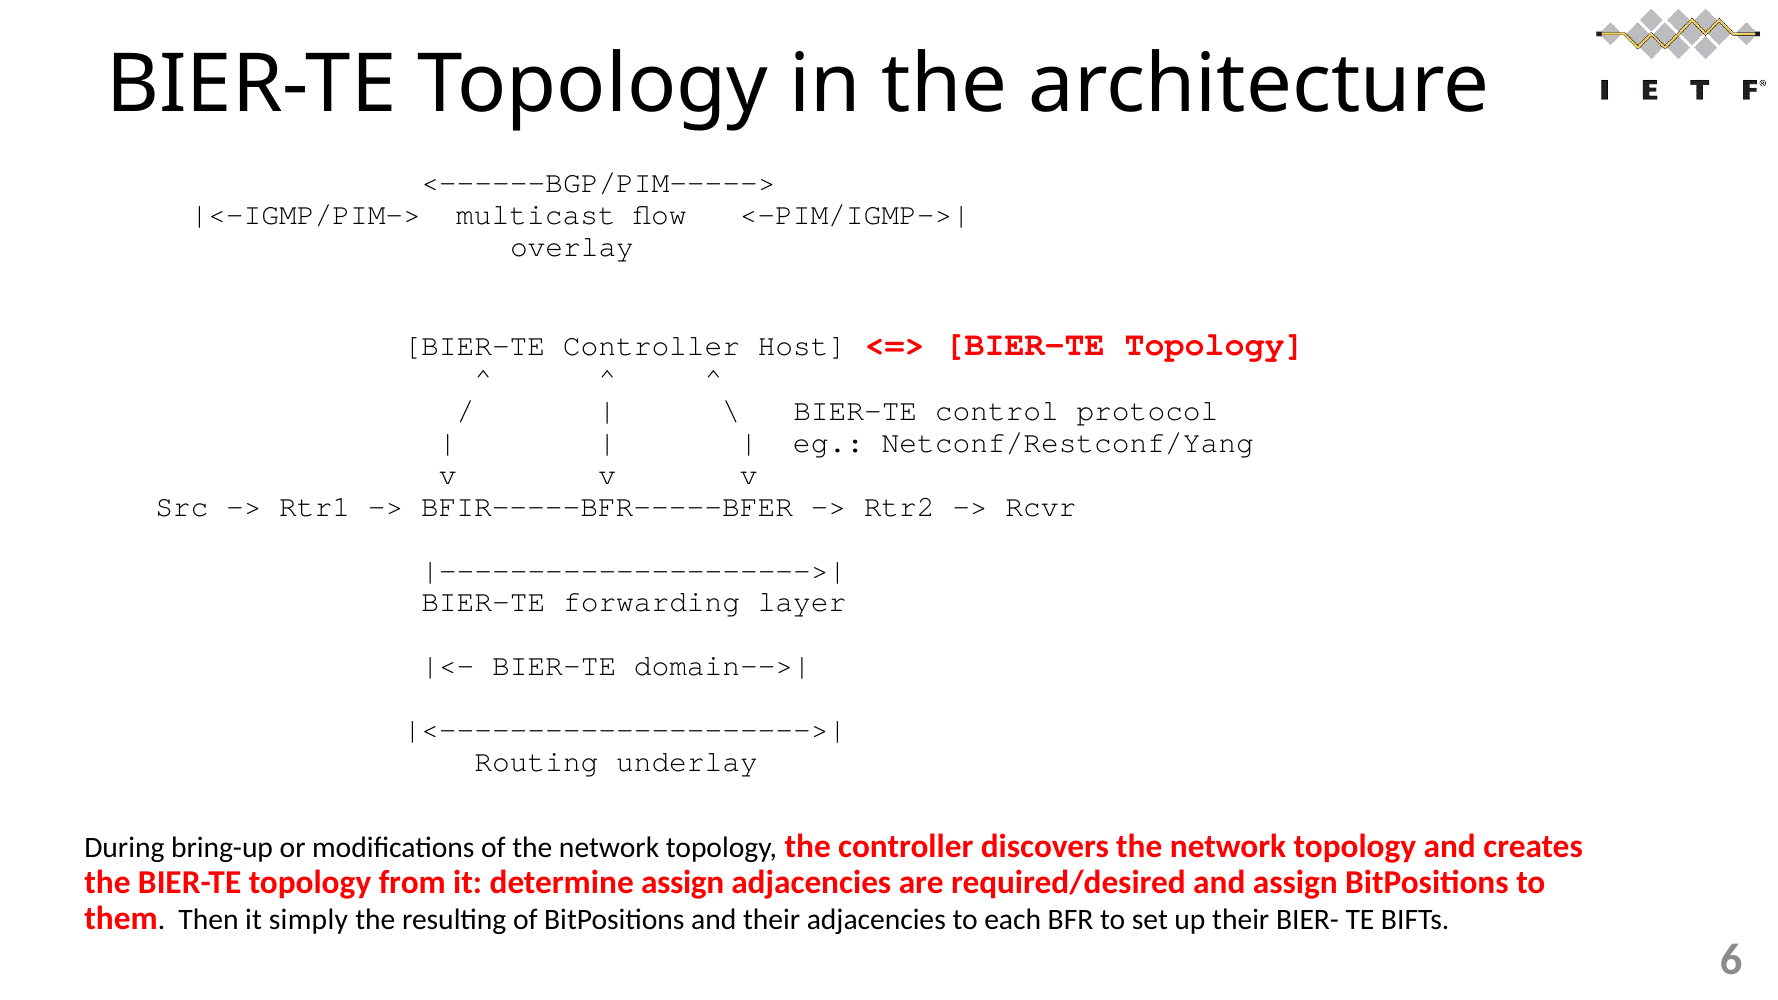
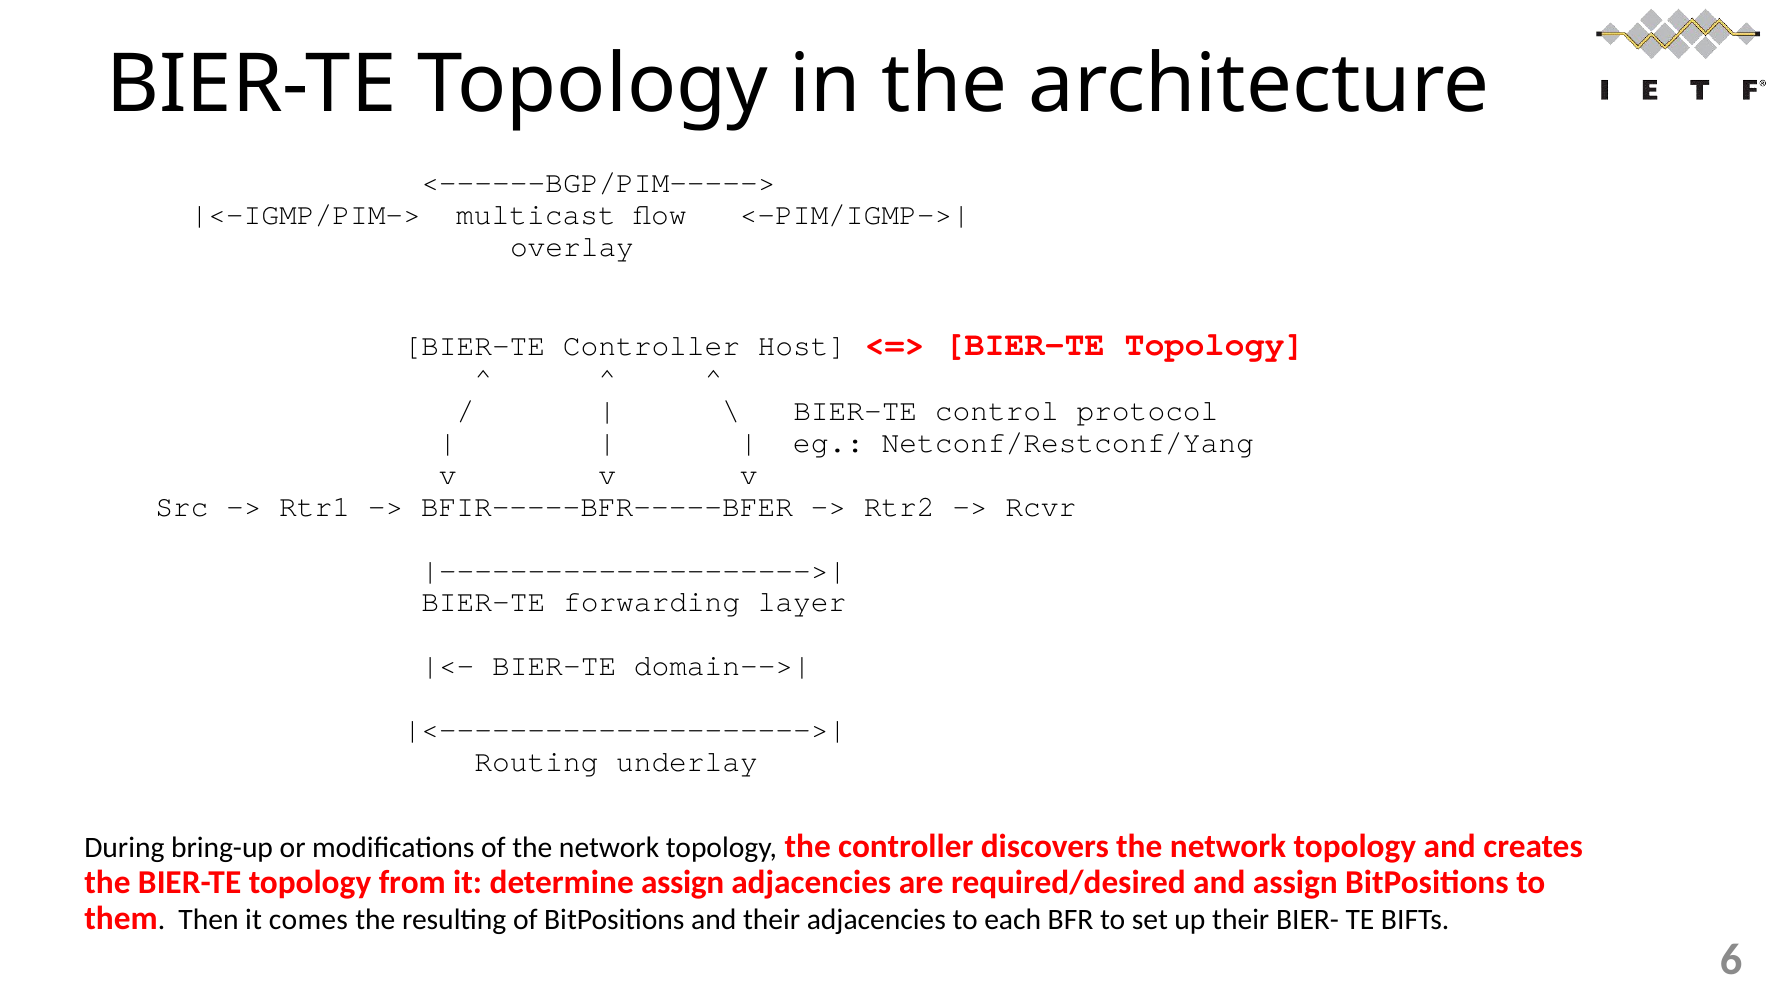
simply: simply -> comes
